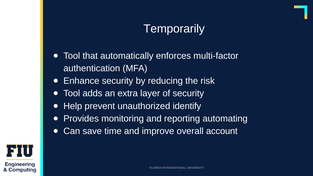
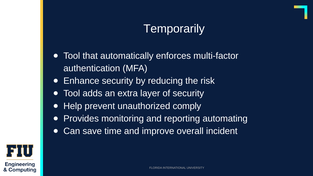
identify: identify -> comply
account: account -> incident
